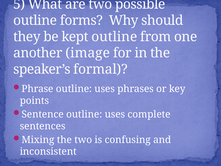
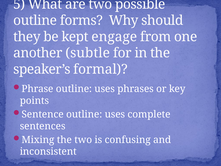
kept outline: outline -> engage
image: image -> subtle
